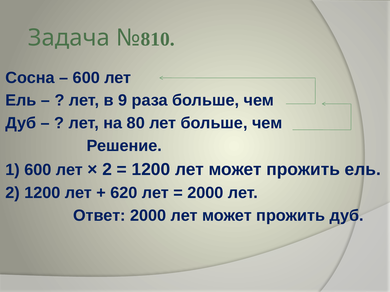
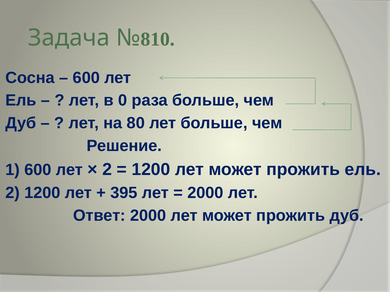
9: 9 -> 0
620: 620 -> 395
